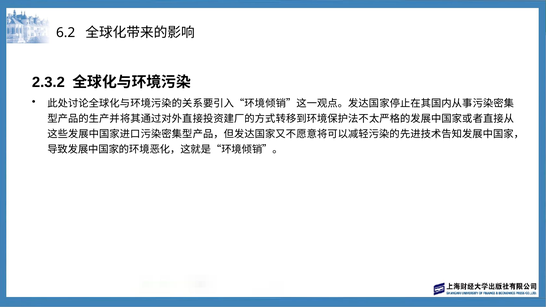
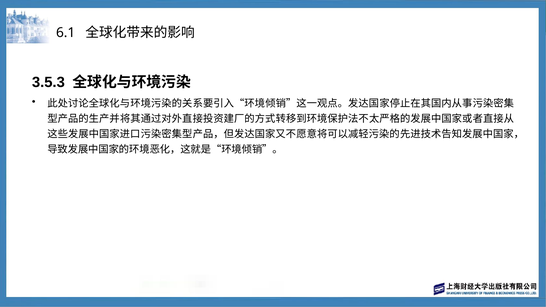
6.2: 6.2 -> 6.1
2.3.2: 2.3.2 -> 3.5.3
